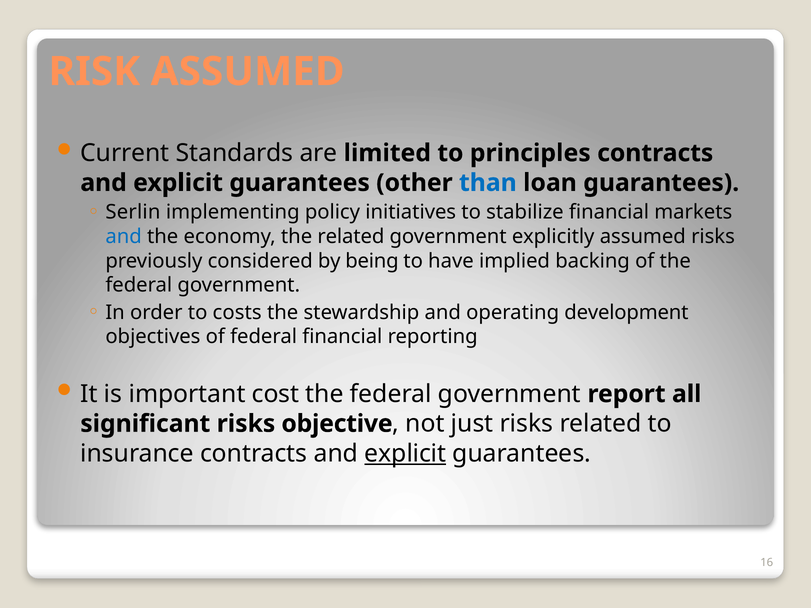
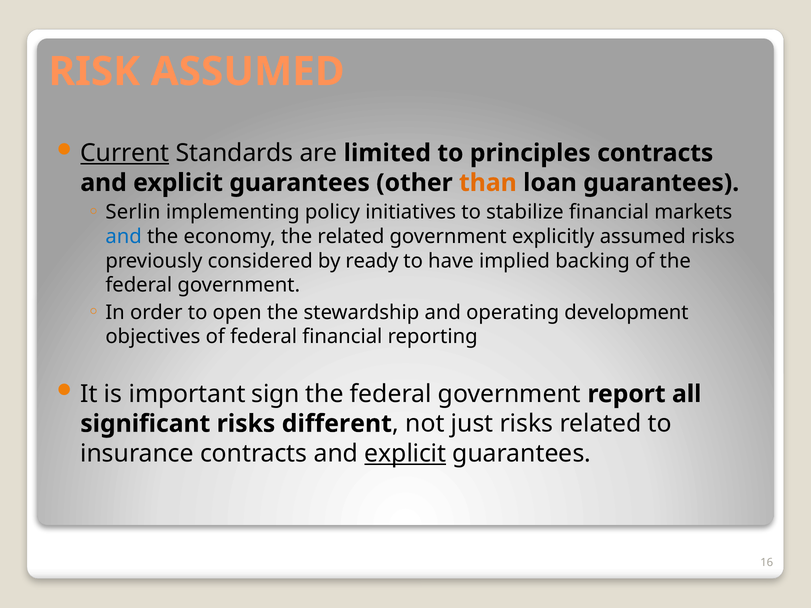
Current underline: none -> present
than colour: blue -> orange
being: being -> ready
costs: costs -> open
cost: cost -> sign
objective: objective -> different
